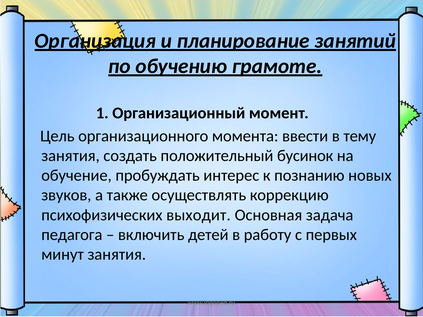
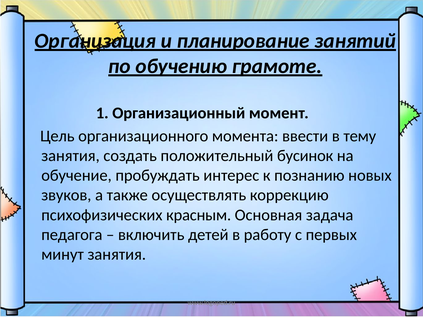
выходит: выходит -> красным
